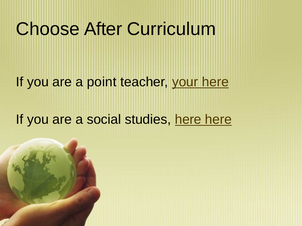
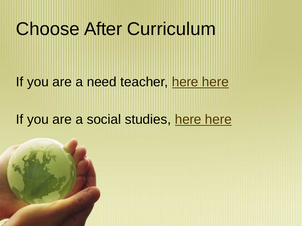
point: point -> need
teacher your: your -> here
